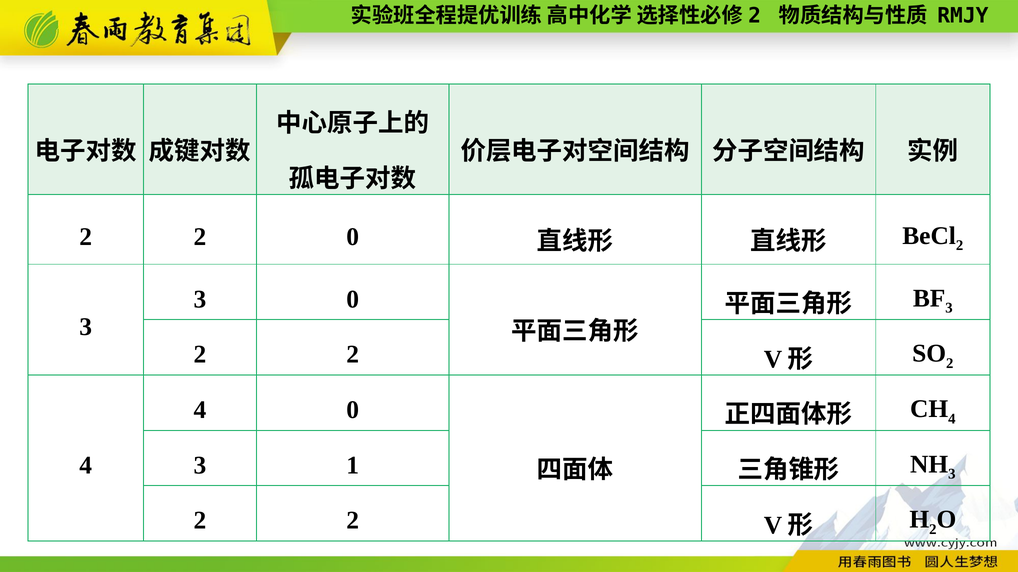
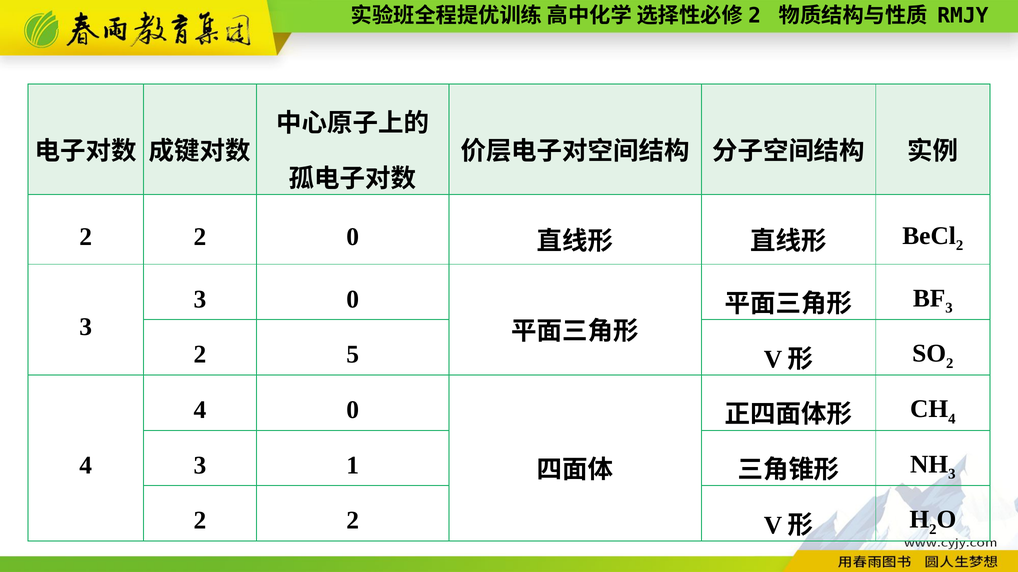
2 at (353, 355): 2 -> 5
